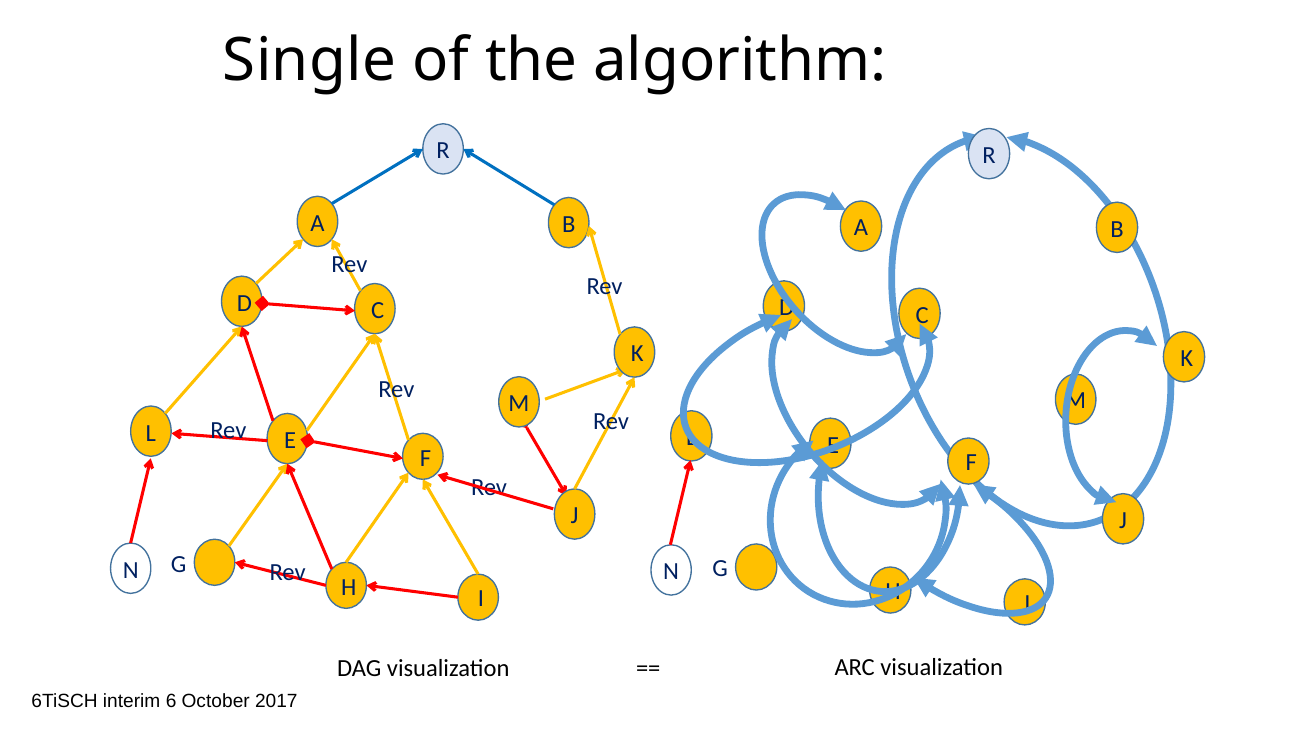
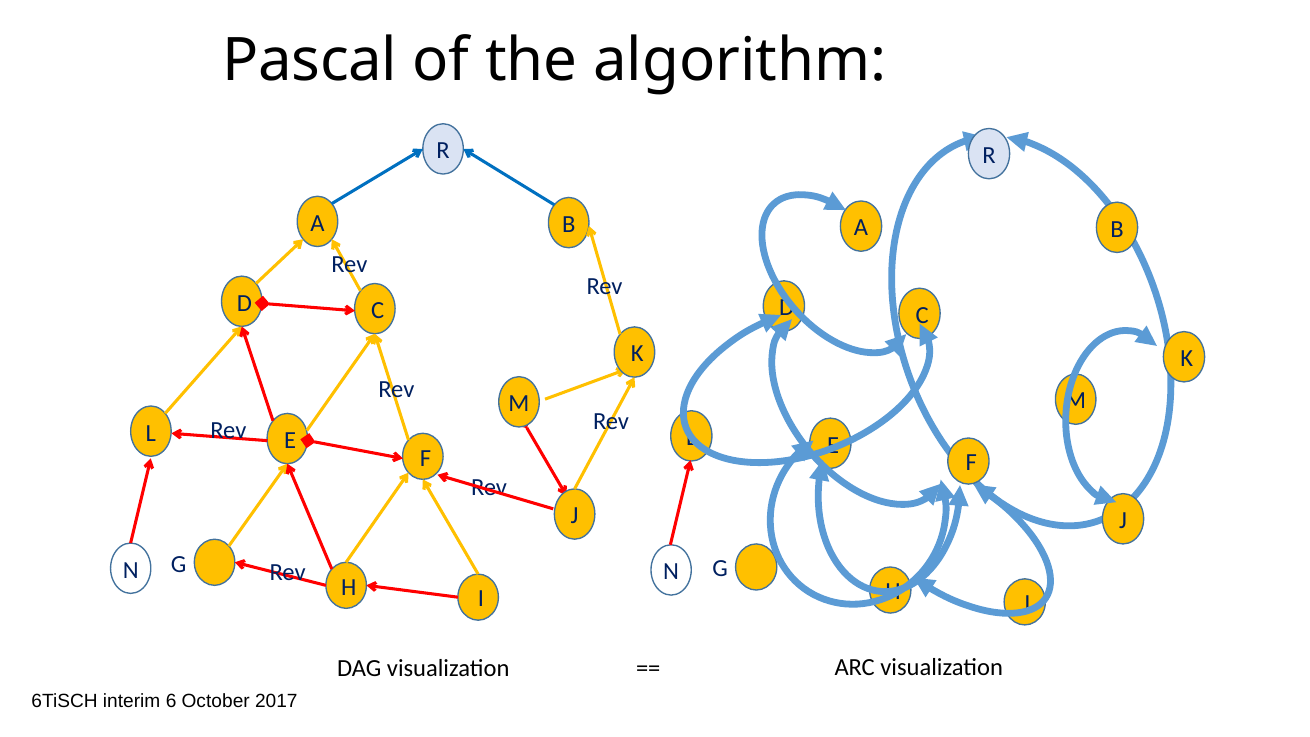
Single: Single -> Pascal
